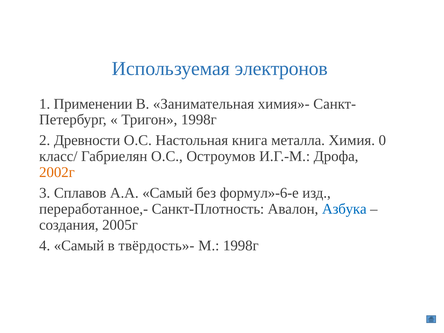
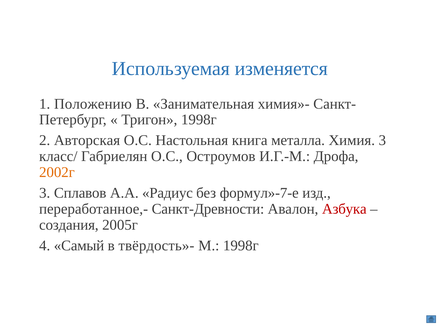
электронов: электронов -> изменяется
Применении: Применении -> Положению
Древности: Древности -> Авторская
Химия 0: 0 -> 3
А.А Самый: Самый -> Радиус
формул»-6-е: формул»-6-е -> формул»-7-е
Санкт-Плотность: Санкт-Плотность -> Санкт-Древности
Азбука colour: blue -> red
